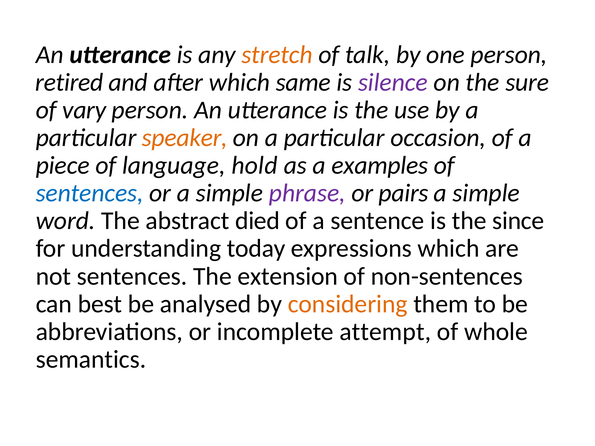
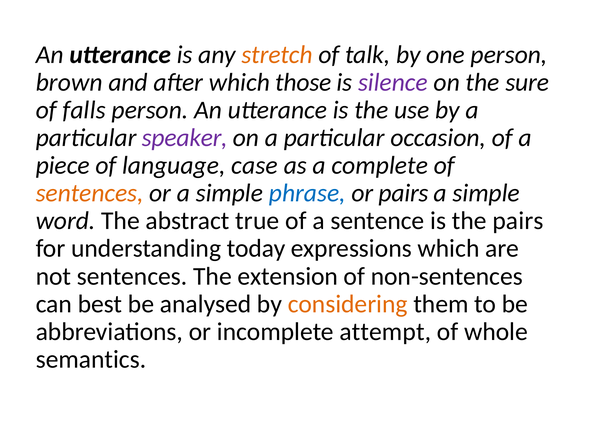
retired: retired -> brown
same: same -> those
vary: vary -> falls
speaker colour: orange -> purple
hold: hold -> case
examples: examples -> complete
sentences at (90, 193) colour: blue -> orange
phrase colour: purple -> blue
died: died -> true
the since: since -> pairs
